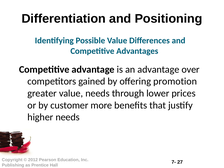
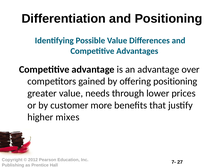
offering promotion: promotion -> positioning
higher needs: needs -> mixes
